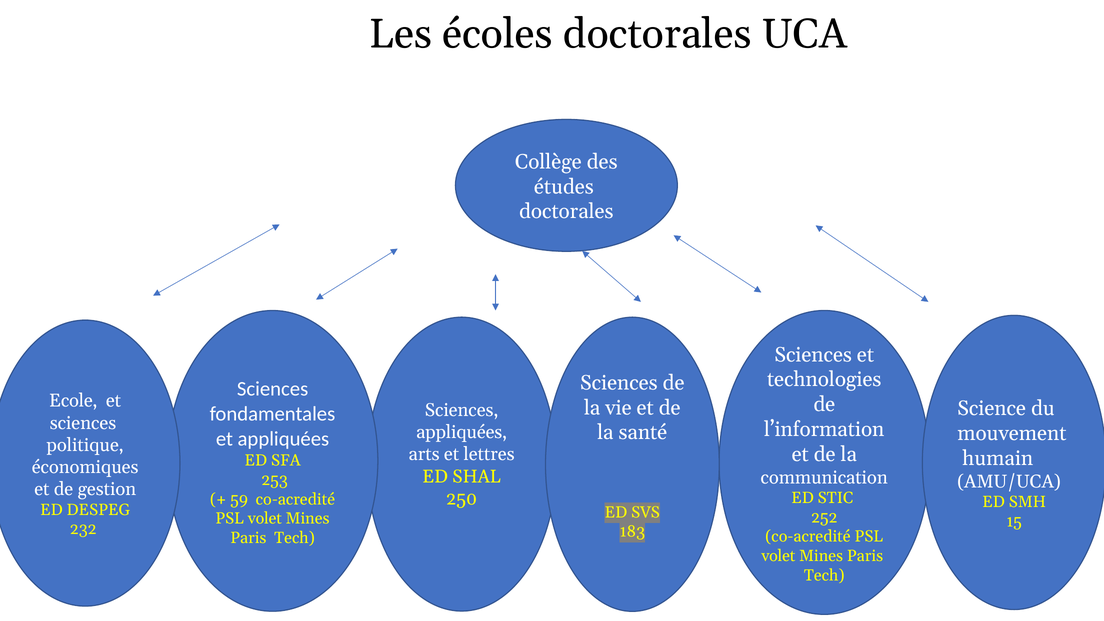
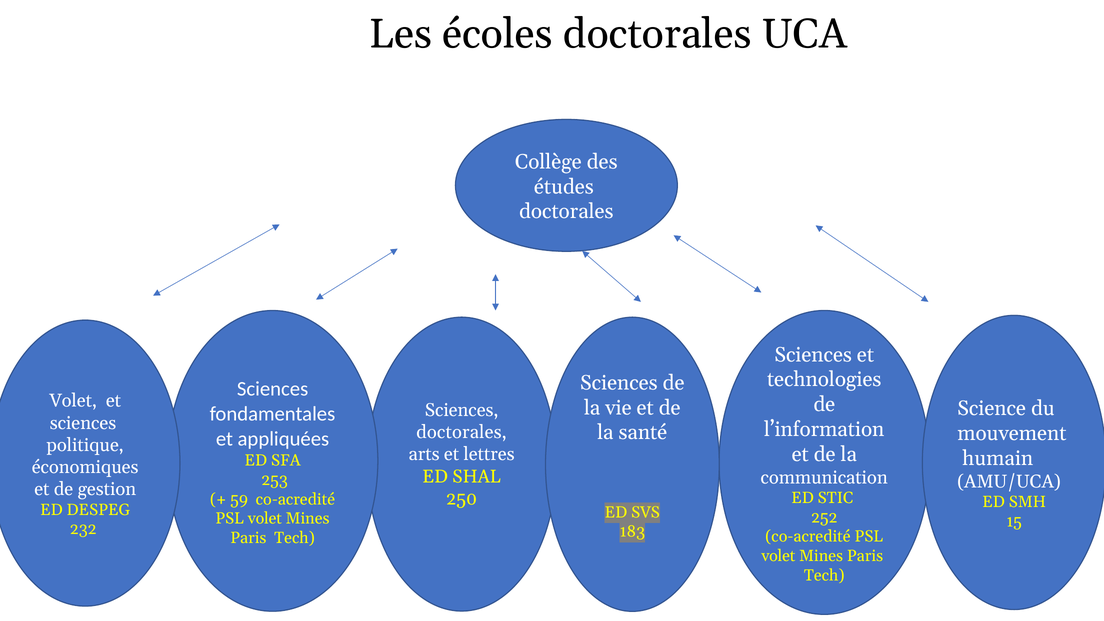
Ecole at (73, 401): Ecole -> Volet
appliquées at (462, 432): appliquées -> doctorales
